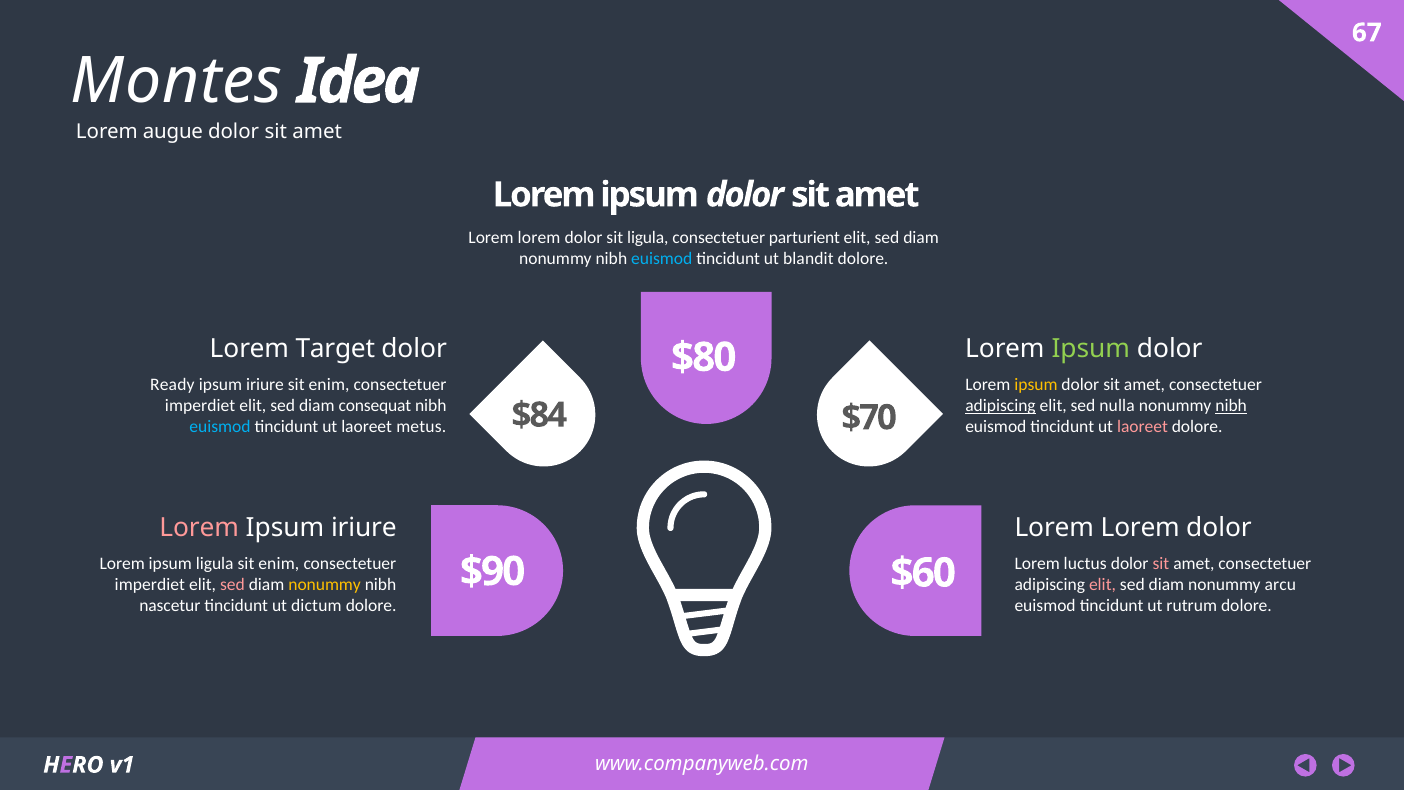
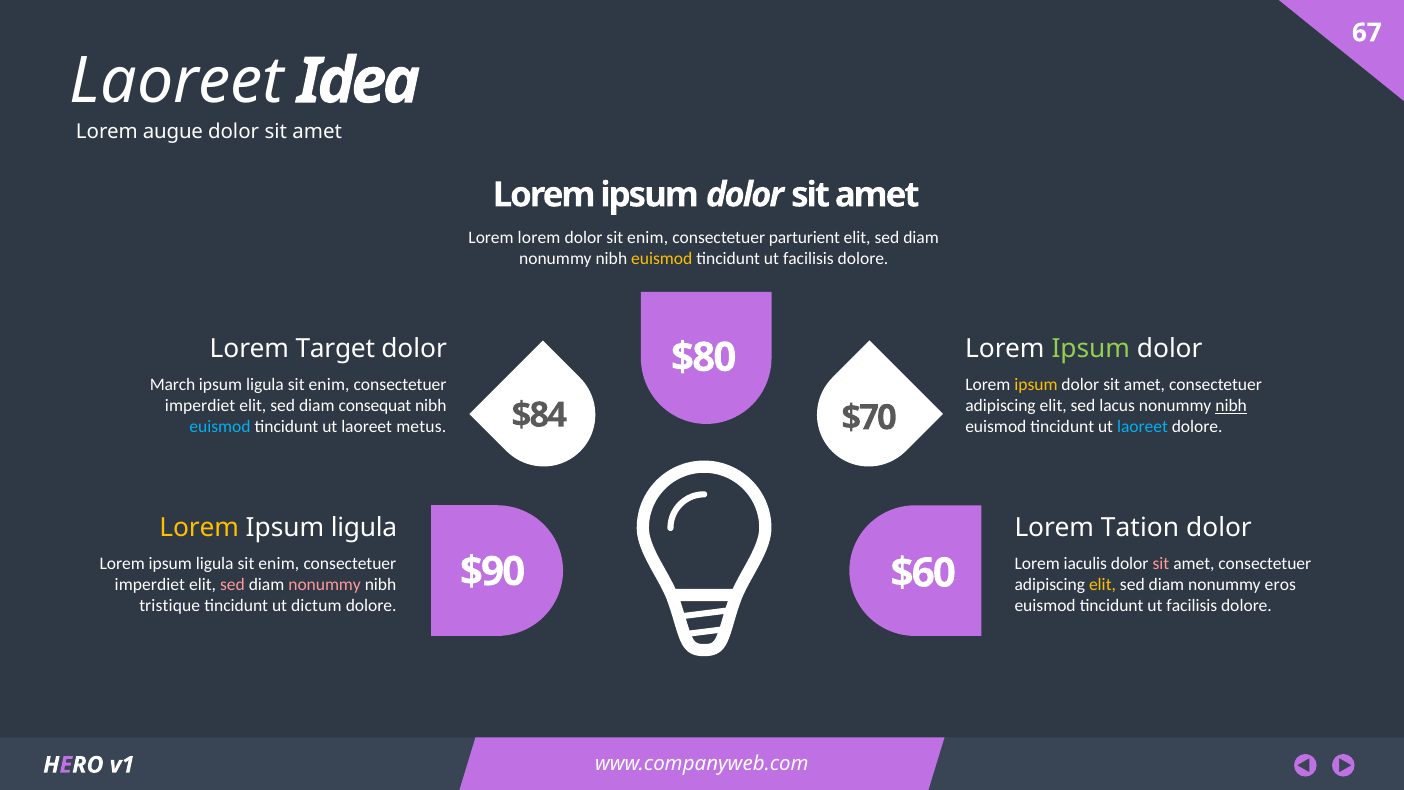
Montes at (177, 81): Montes -> Laoreet
dolor sit ligula: ligula -> enim
euismod at (662, 258) colour: light blue -> yellow
blandit at (808, 258): blandit -> facilisis
Ready: Ready -> March
iriure at (265, 385): iriure -> ligula
adipiscing at (1000, 406) underline: present -> none
nulla: nulla -> lacus
laoreet at (1143, 427) colour: pink -> light blue
Lorem at (199, 528) colour: pink -> yellow
iriure at (364, 528): iriure -> ligula
Lorem at (1140, 528): Lorem -> Tation
luctus: luctus -> iaculis
nonummy at (325, 585) colour: yellow -> pink
elit at (1102, 585) colour: pink -> yellow
arcu: arcu -> eros
nascetur: nascetur -> tristique
rutrum at (1192, 606): rutrum -> facilisis
